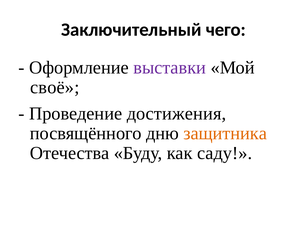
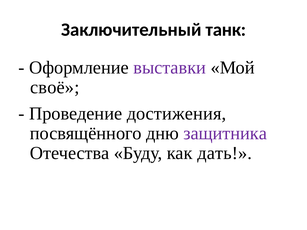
чего: чего -> танк
защитника colour: orange -> purple
саду: саду -> дать
